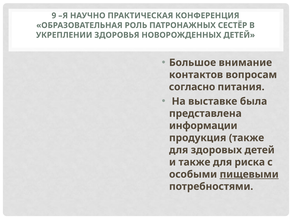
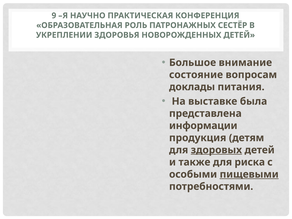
контактов: контактов -> состояние
согласно: согласно -> доклады
продукция также: также -> детям
здоровых underline: none -> present
